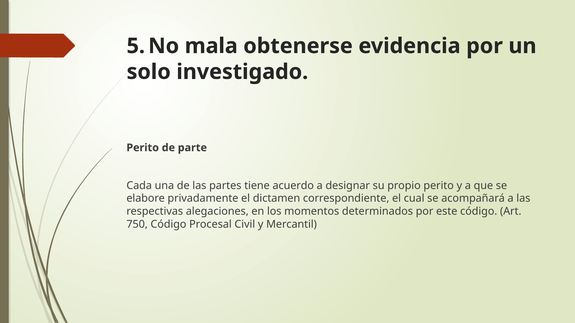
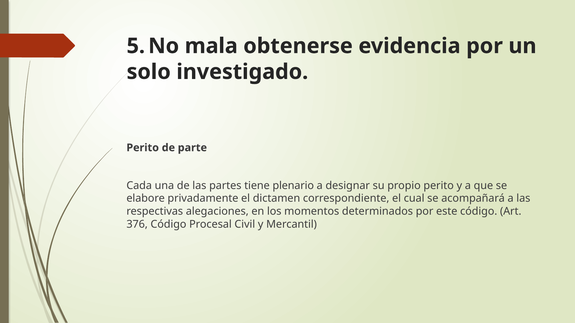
acuerdo: acuerdo -> plenario
750: 750 -> 376
